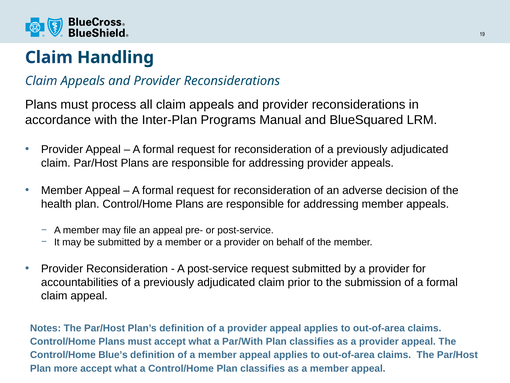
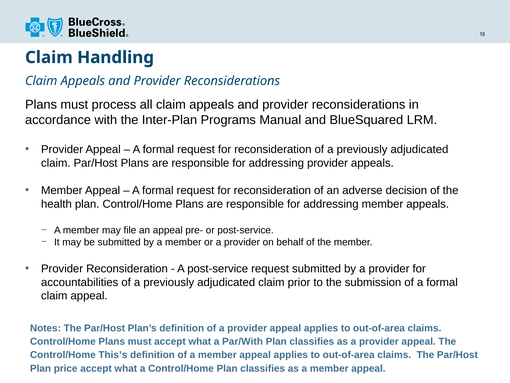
Blue’s: Blue’s -> This’s
more: more -> price
